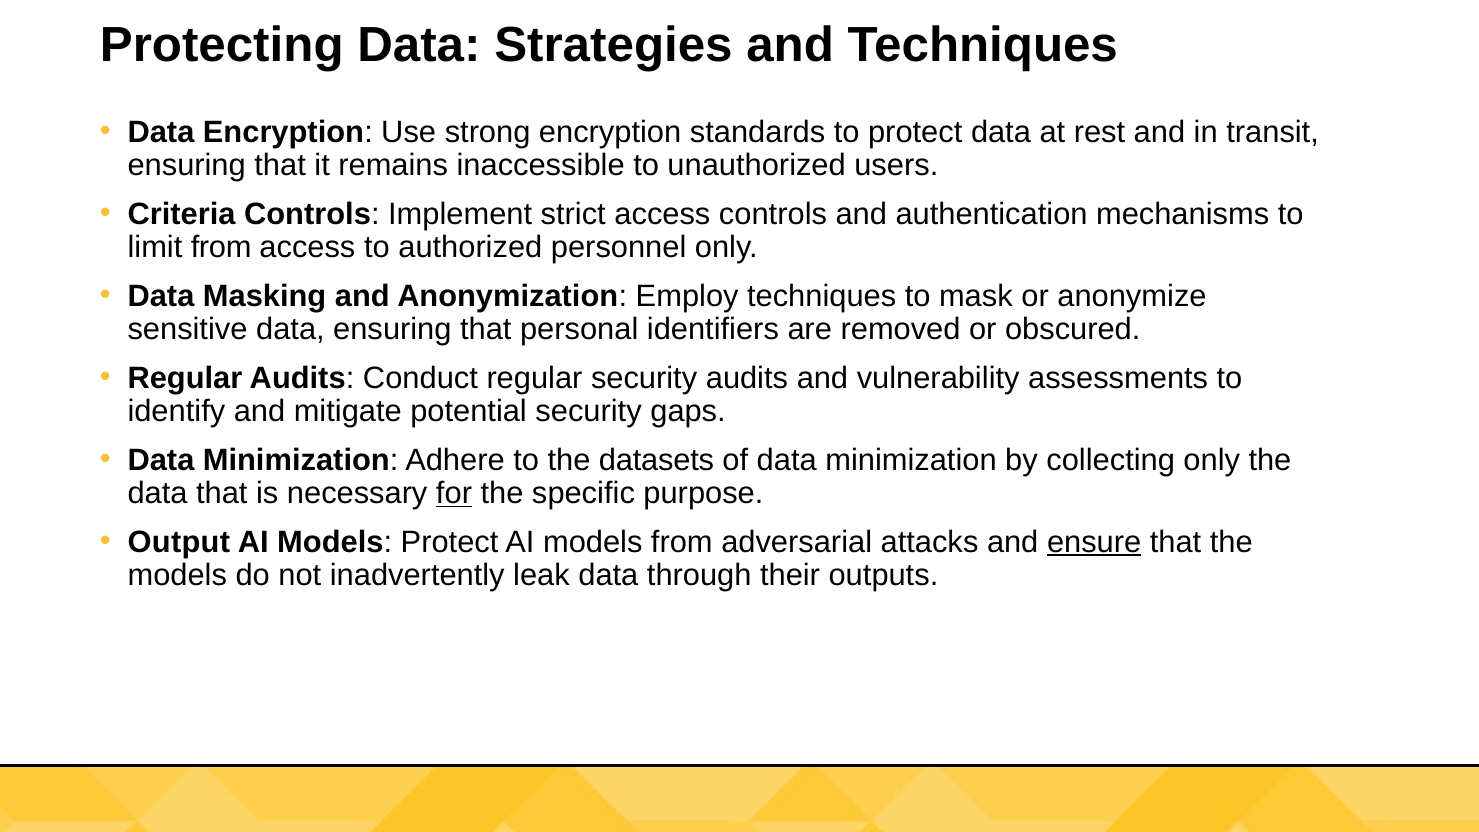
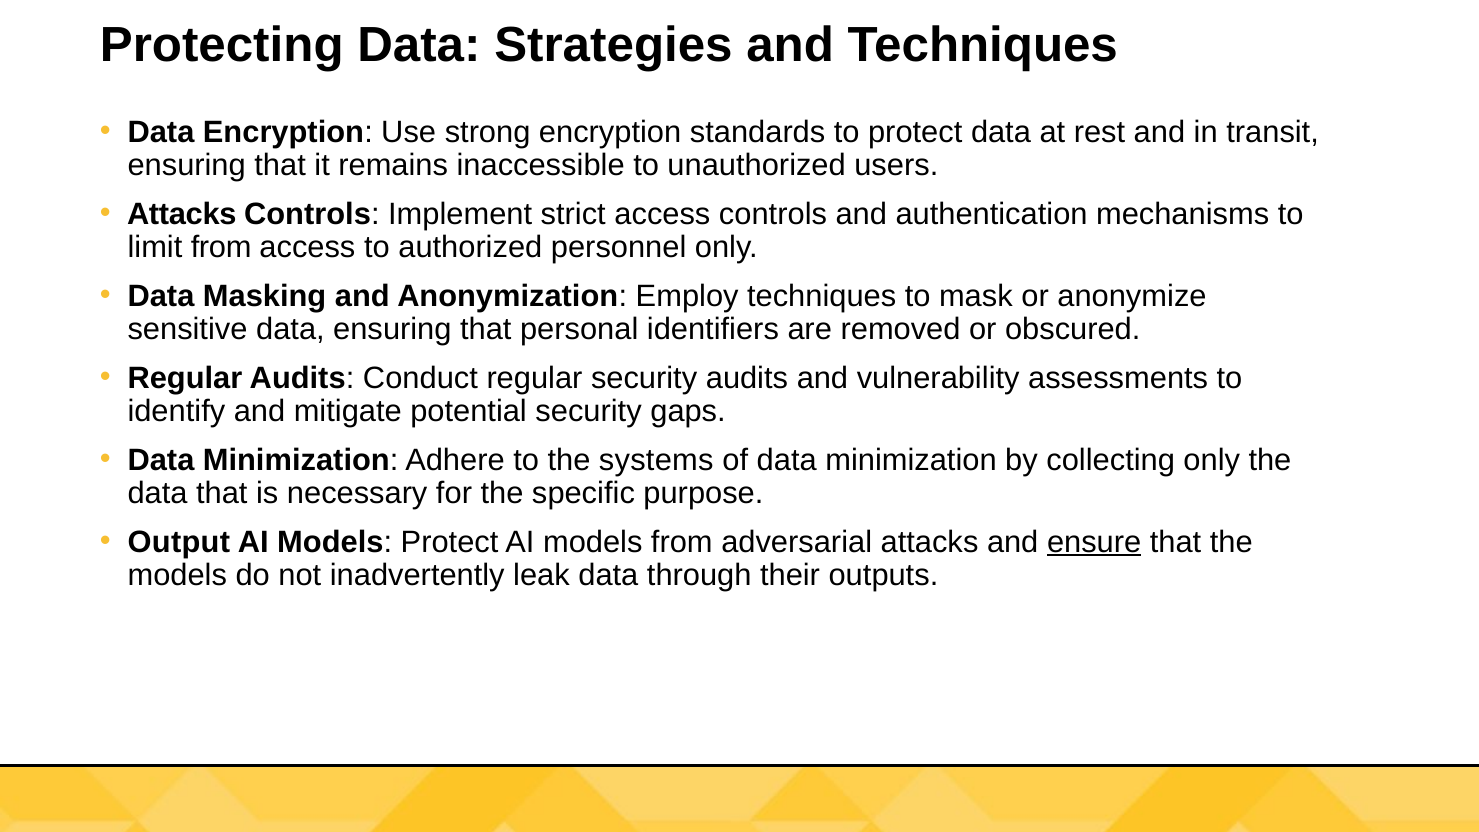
Criteria at (182, 214): Criteria -> Attacks
datasets: datasets -> systems
for underline: present -> none
